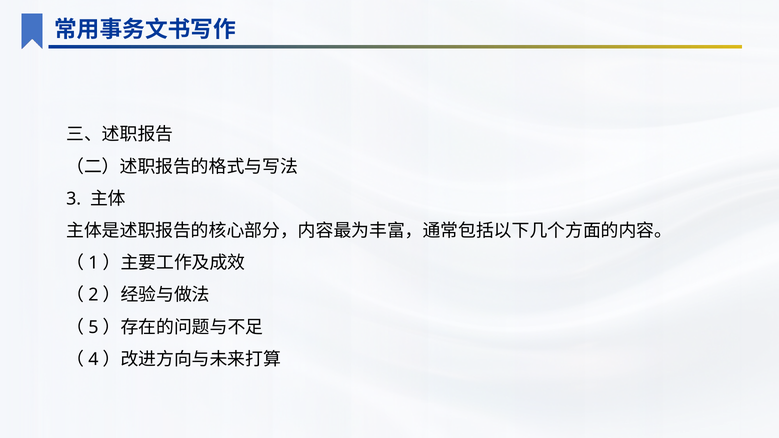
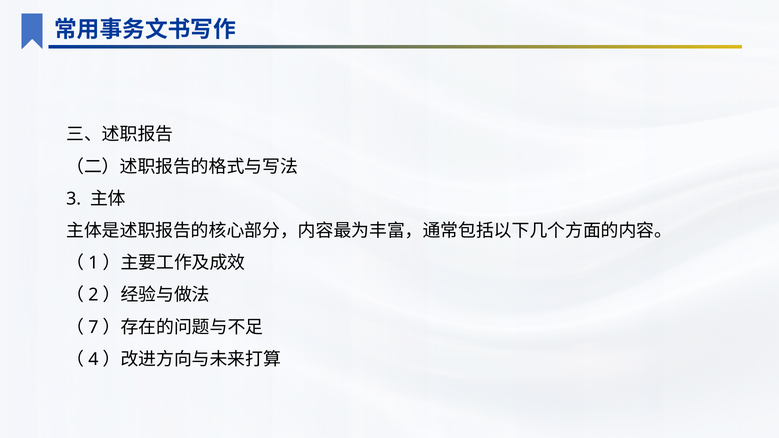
5: 5 -> 7
